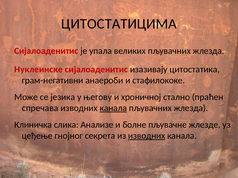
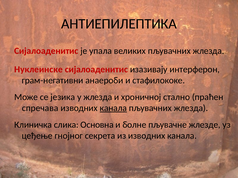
ЦИТОСТАТИЦИМА: ЦИТОСТАТИЦИМА -> АНТИЕПИЛЕПТИКА
цитостатика: цитостатика -> интерферон
у његову: његову -> жлезда
Анализе: Анализе -> Основна
изводних at (147, 136) underline: present -> none
